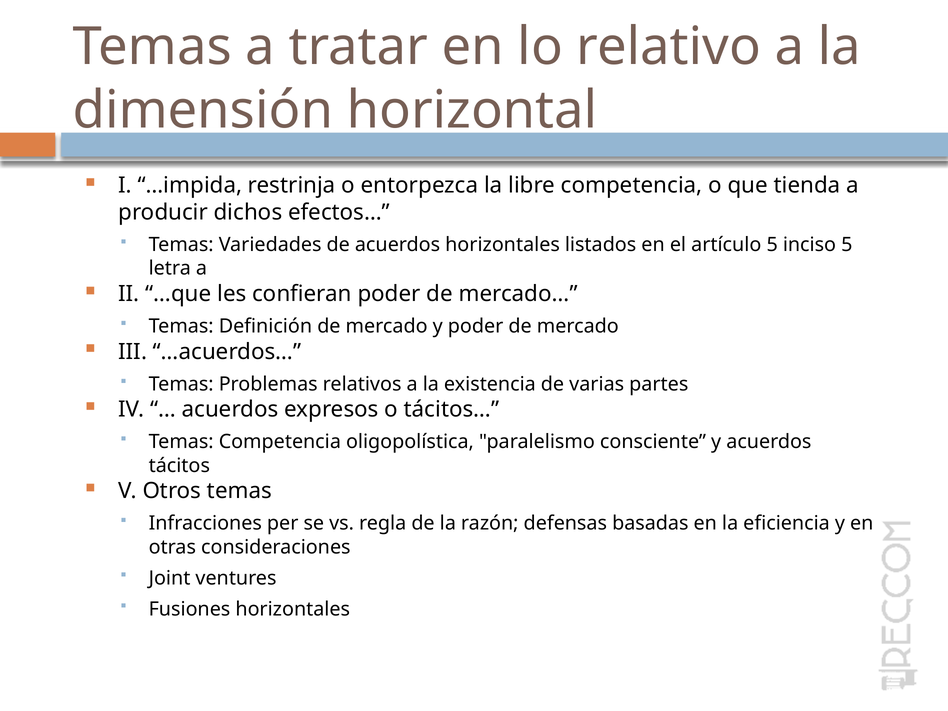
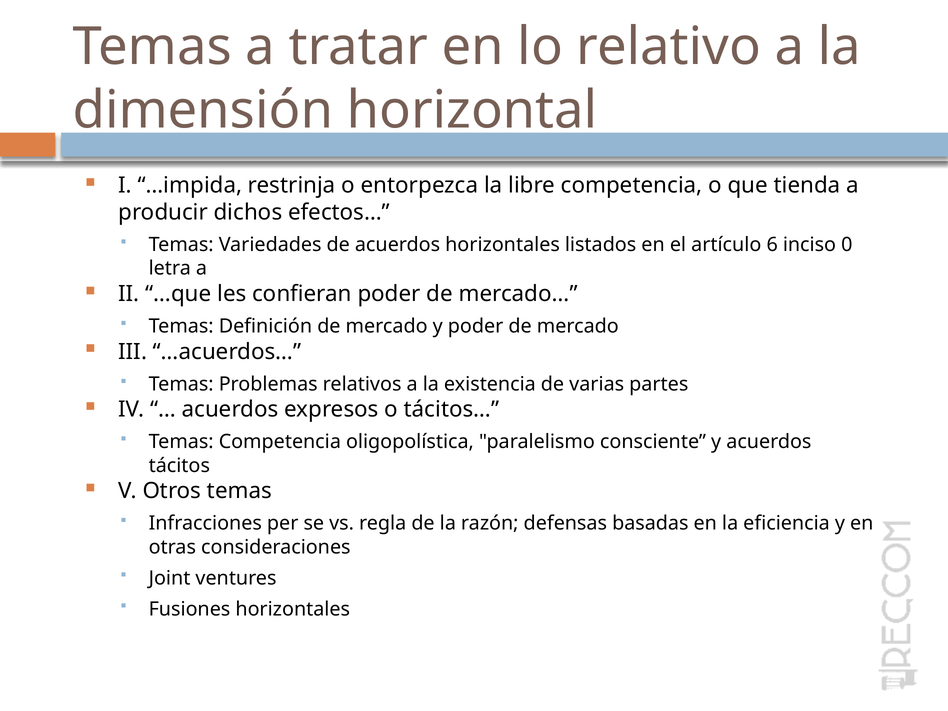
artículo 5: 5 -> 6
inciso 5: 5 -> 0
